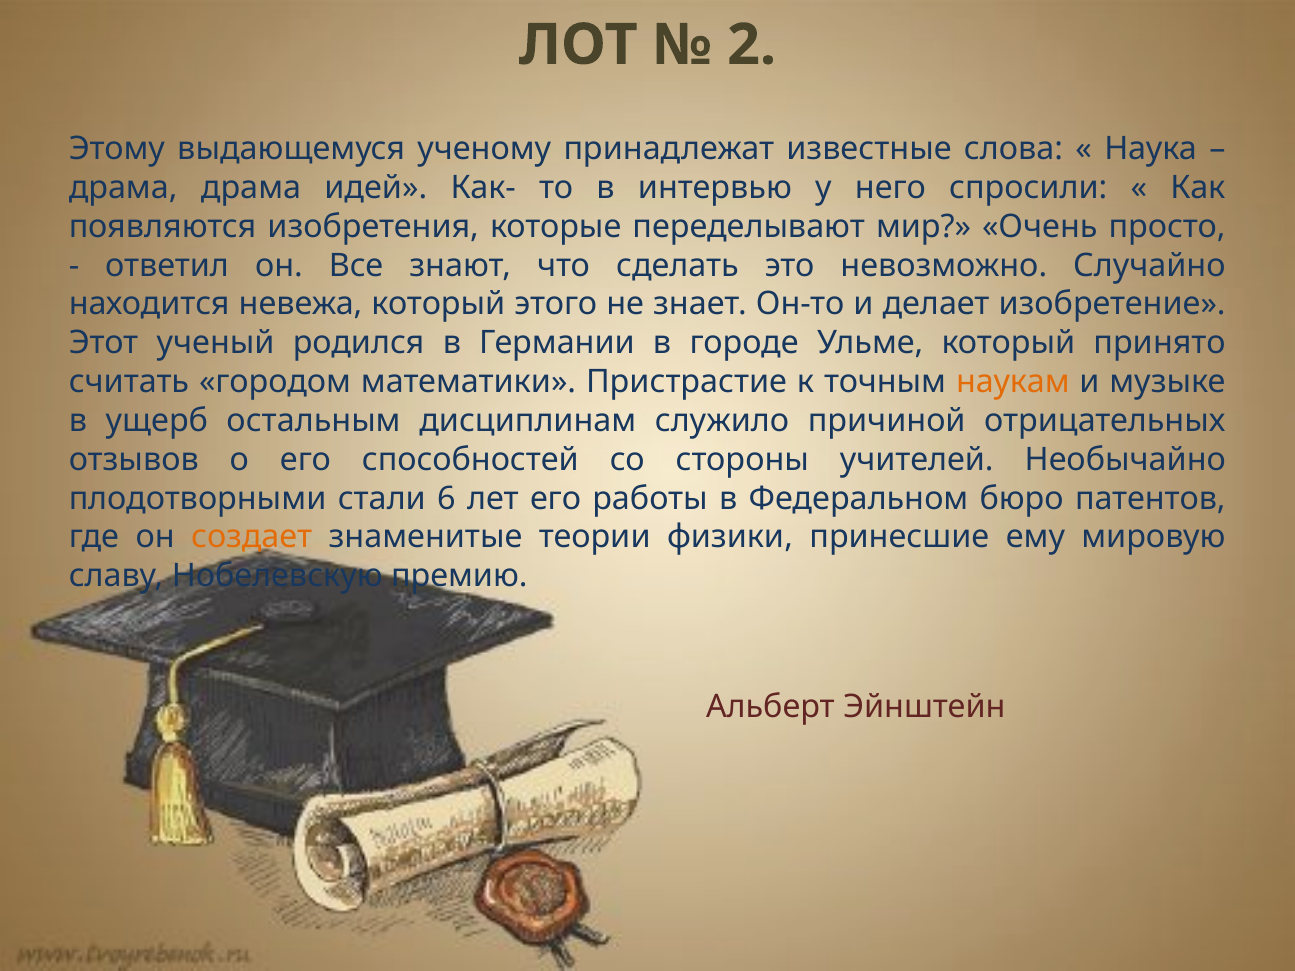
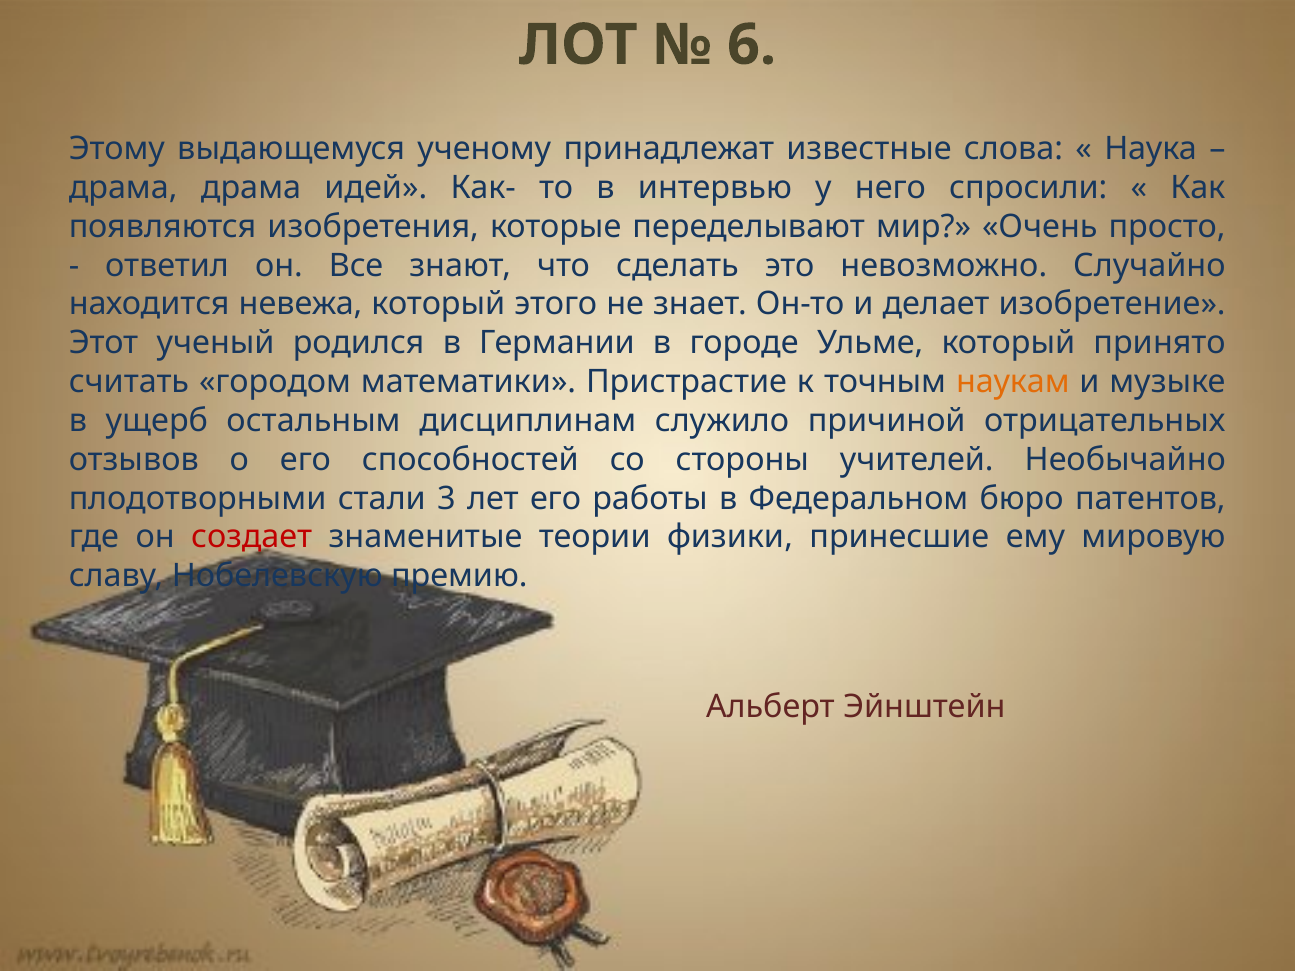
2: 2 -> 6
6: 6 -> 3
создает colour: orange -> red
